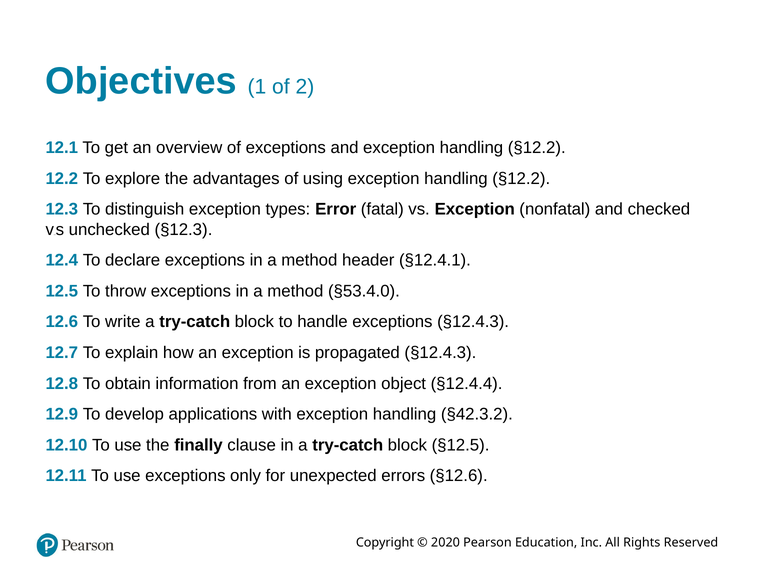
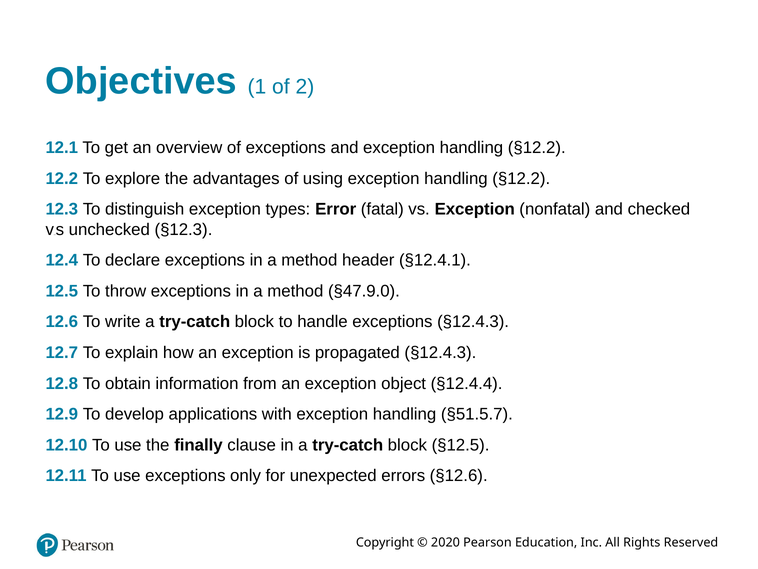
§53.4.0: §53.4.0 -> §47.9.0
§42.3.2: §42.3.2 -> §51.5.7
